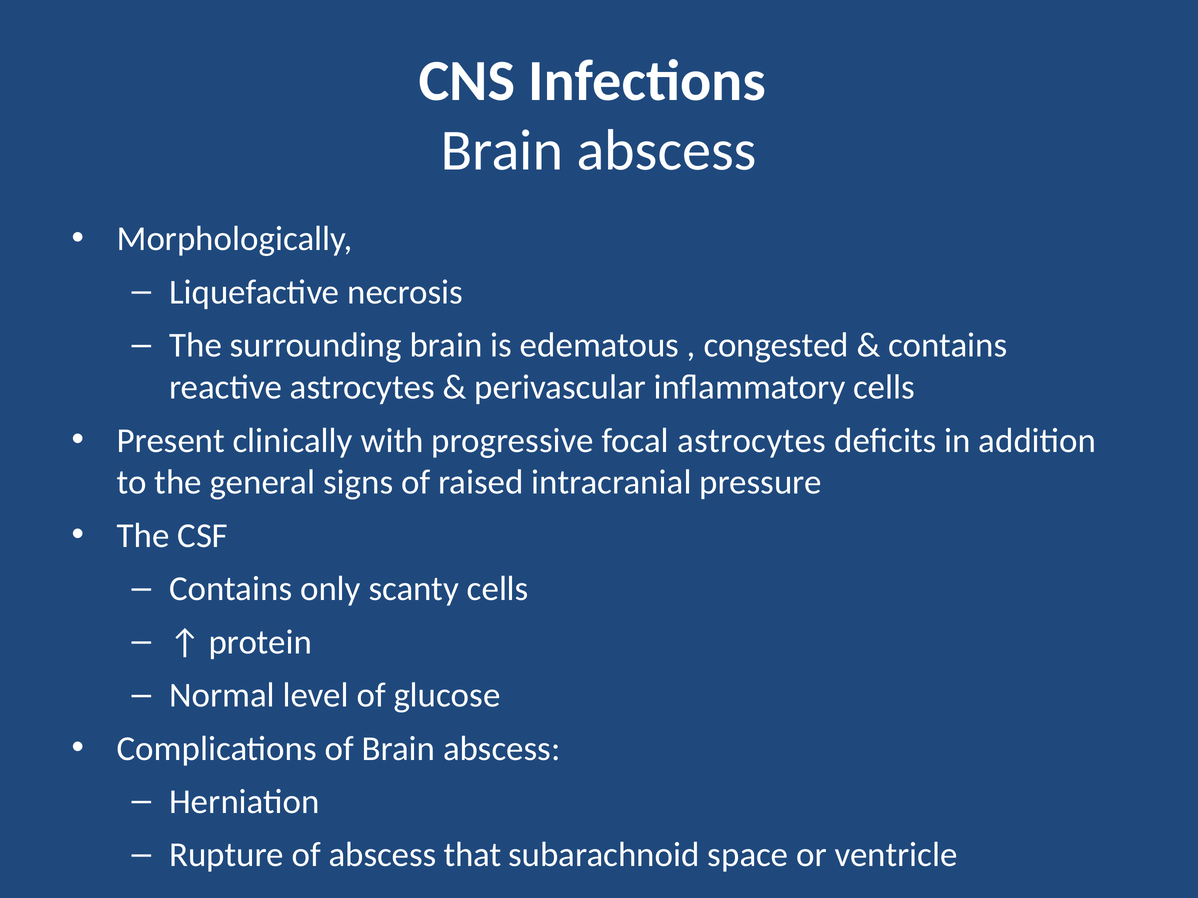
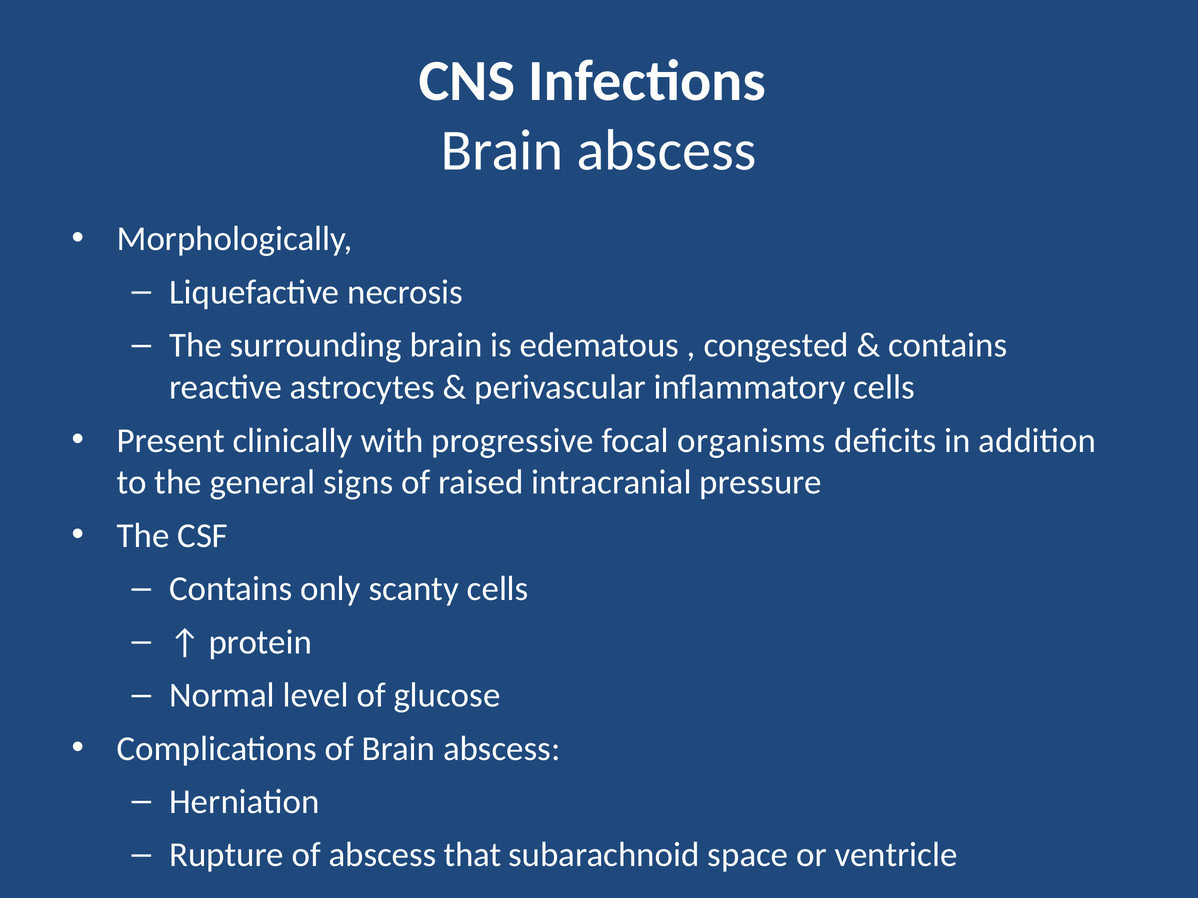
focal astrocytes: astrocytes -> organisms
